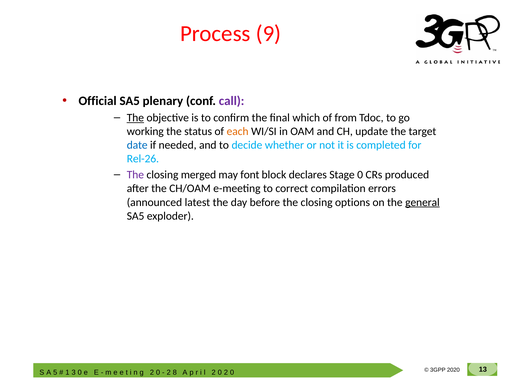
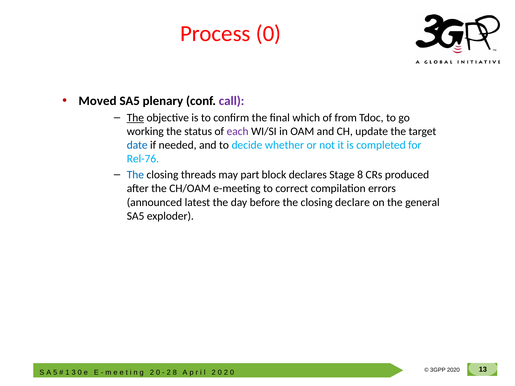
Process 9: 9 -> 0
Official: Official -> Moved
each colour: orange -> purple
Rel-26: Rel-26 -> Rel-76
The at (135, 175) colour: purple -> blue
merged: merged -> threads
font: font -> part
Stage 0: 0 -> 8
options: options -> declare
general underline: present -> none
